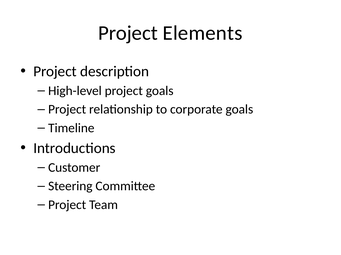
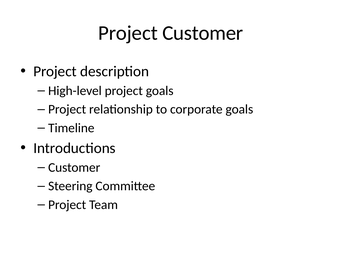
Project Elements: Elements -> Customer
